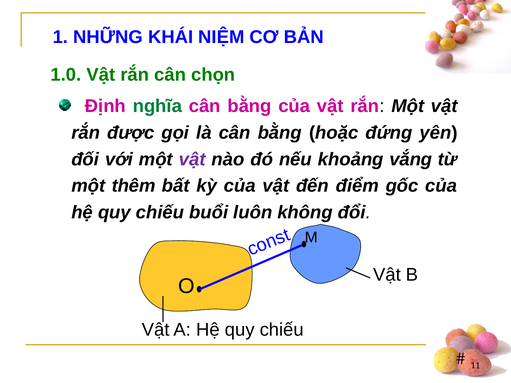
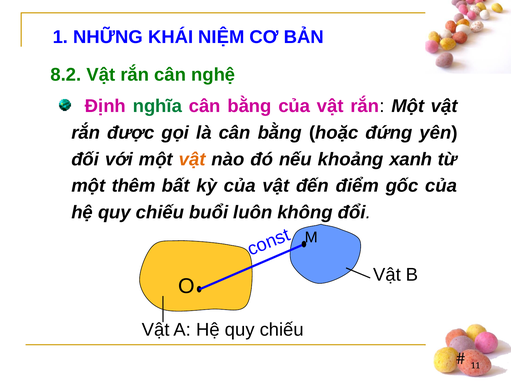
1.0: 1.0 -> 8.2
chọn: chọn -> nghệ
vật at (192, 159) colour: purple -> orange
vắng: vắng -> xanh
